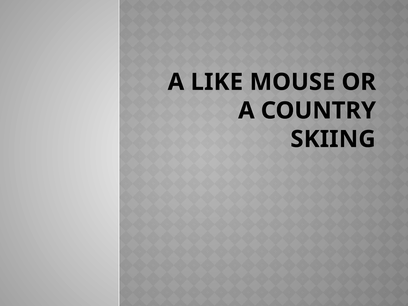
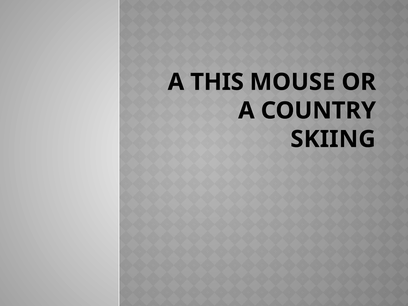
LIKE: LIKE -> THIS
